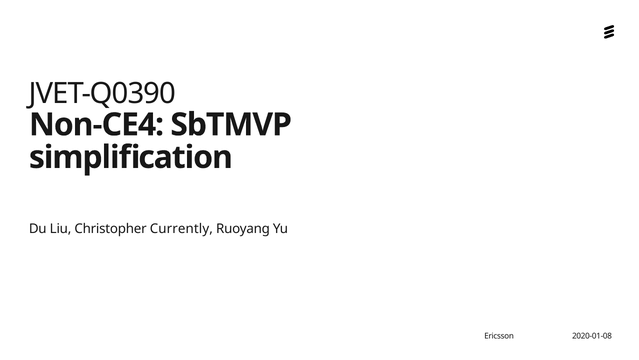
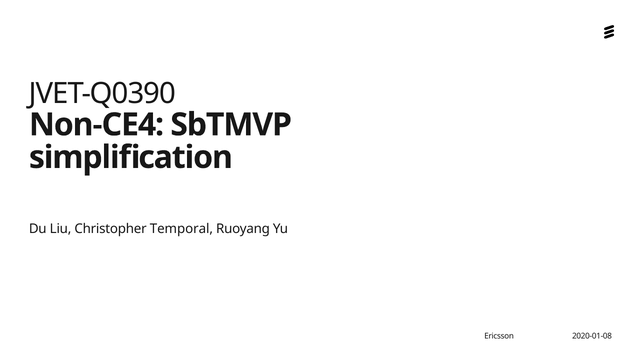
Currently: Currently -> Temporal
